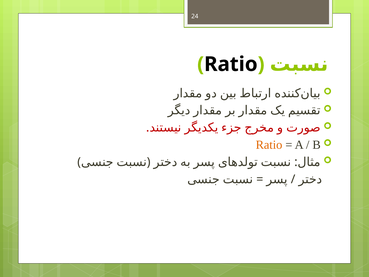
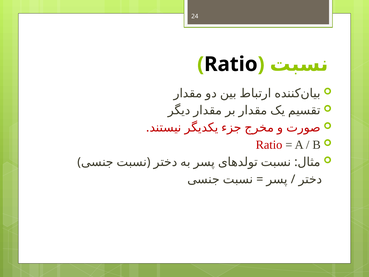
Ratio at (269, 145) colour: orange -> red
